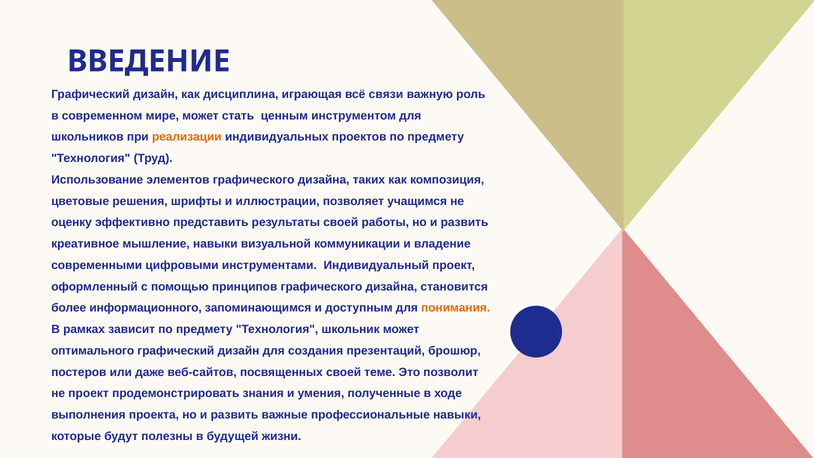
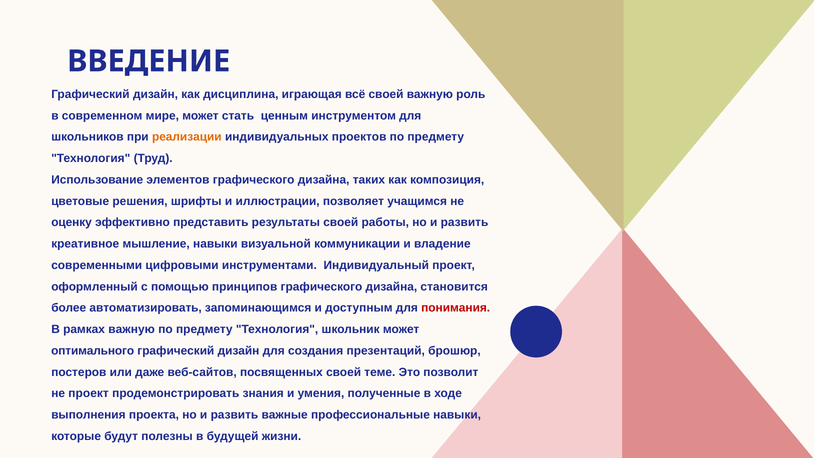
всё связи: связи -> своей
информационного: информационного -> автоматизировать
понимания colour: orange -> red
рамках зависит: зависит -> важную
